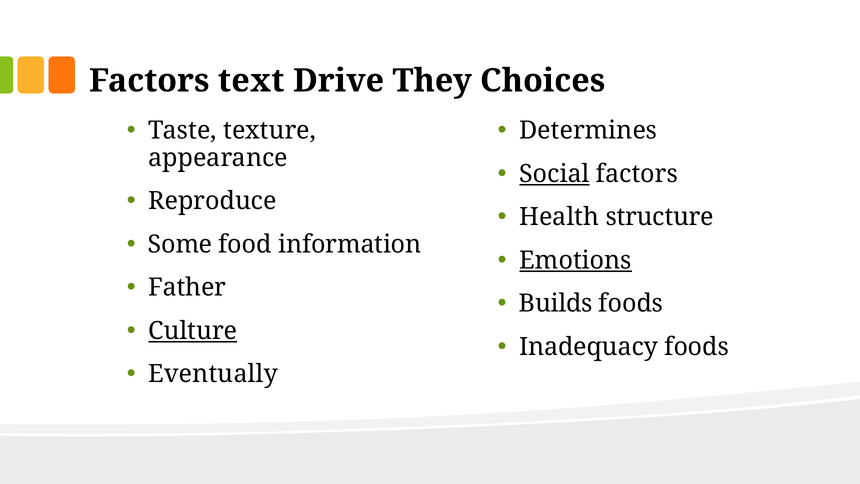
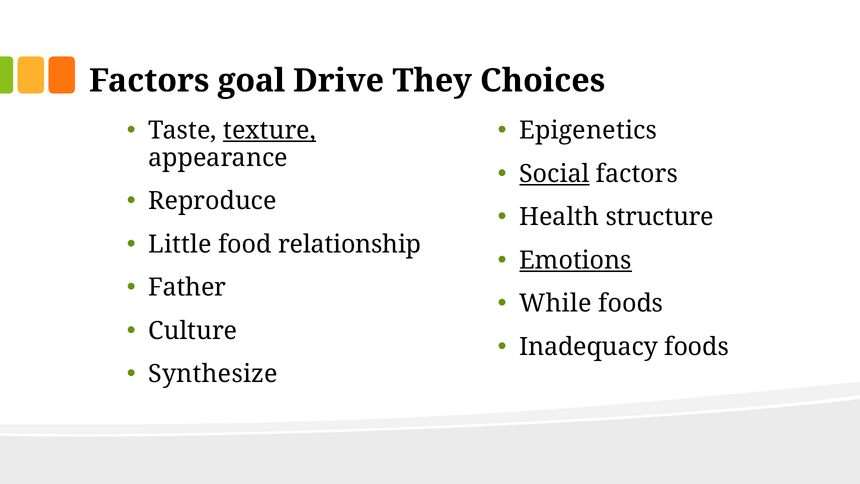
text: text -> goal
texture underline: none -> present
Determines: Determines -> Epigenetics
Some: Some -> Little
information: information -> relationship
Builds: Builds -> While
Culture underline: present -> none
Eventually: Eventually -> Synthesize
